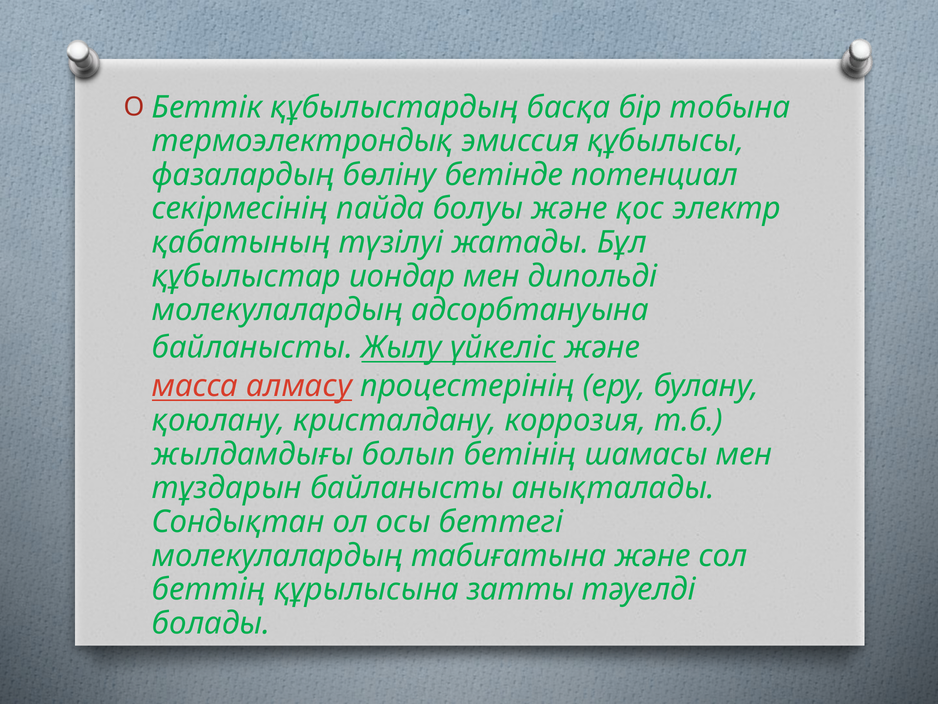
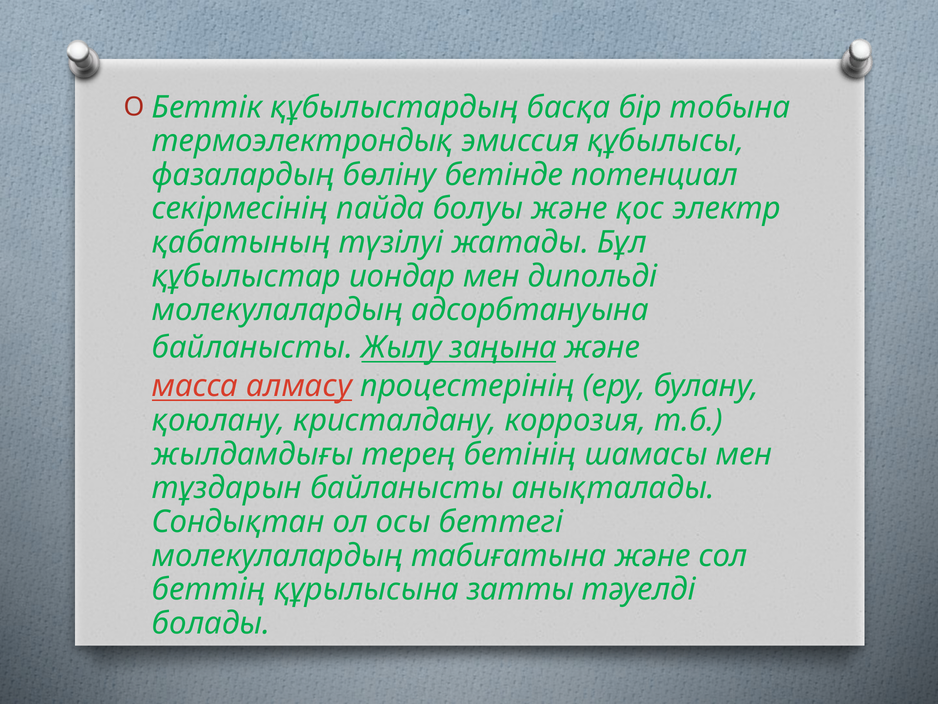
үйкеліс: үйкеліс -> заңына
болып: болып -> терең
